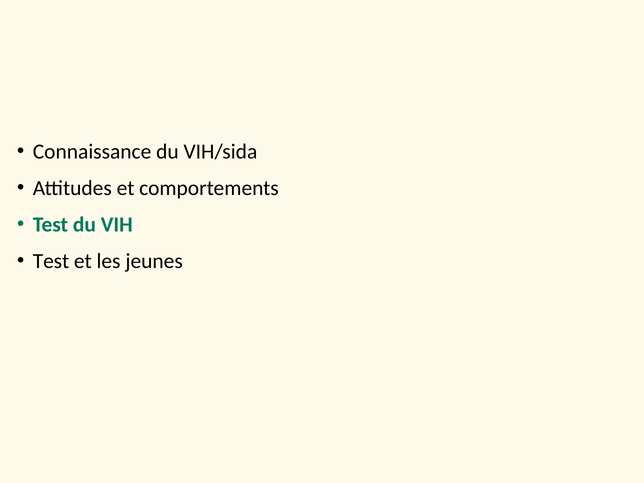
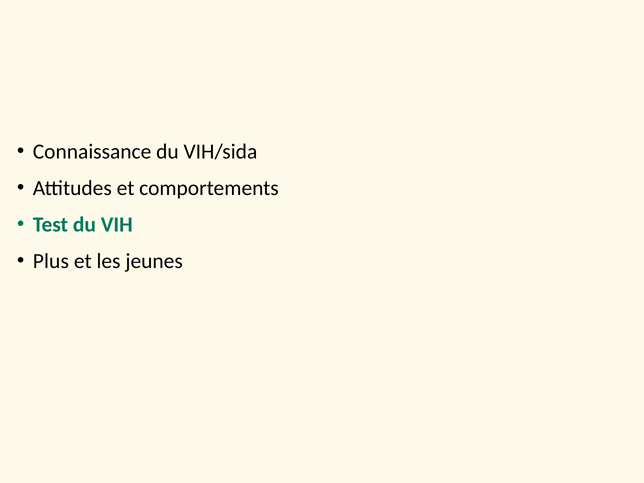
Test at (51, 261): Test -> Plus
